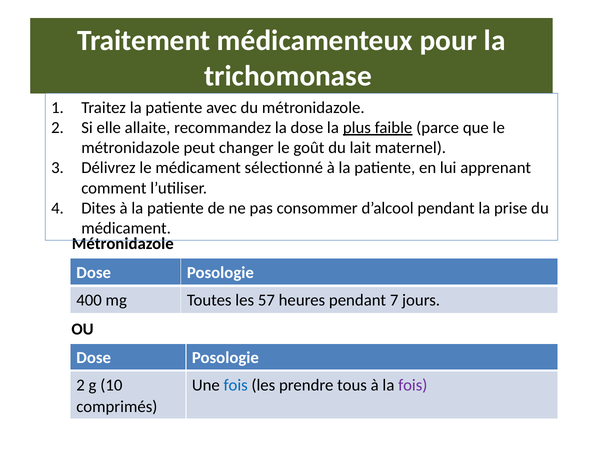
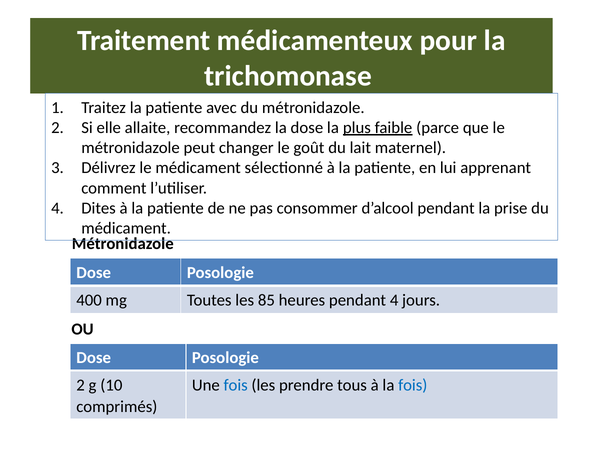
57: 57 -> 85
pendant 7: 7 -> 4
fois at (413, 385) colour: purple -> blue
